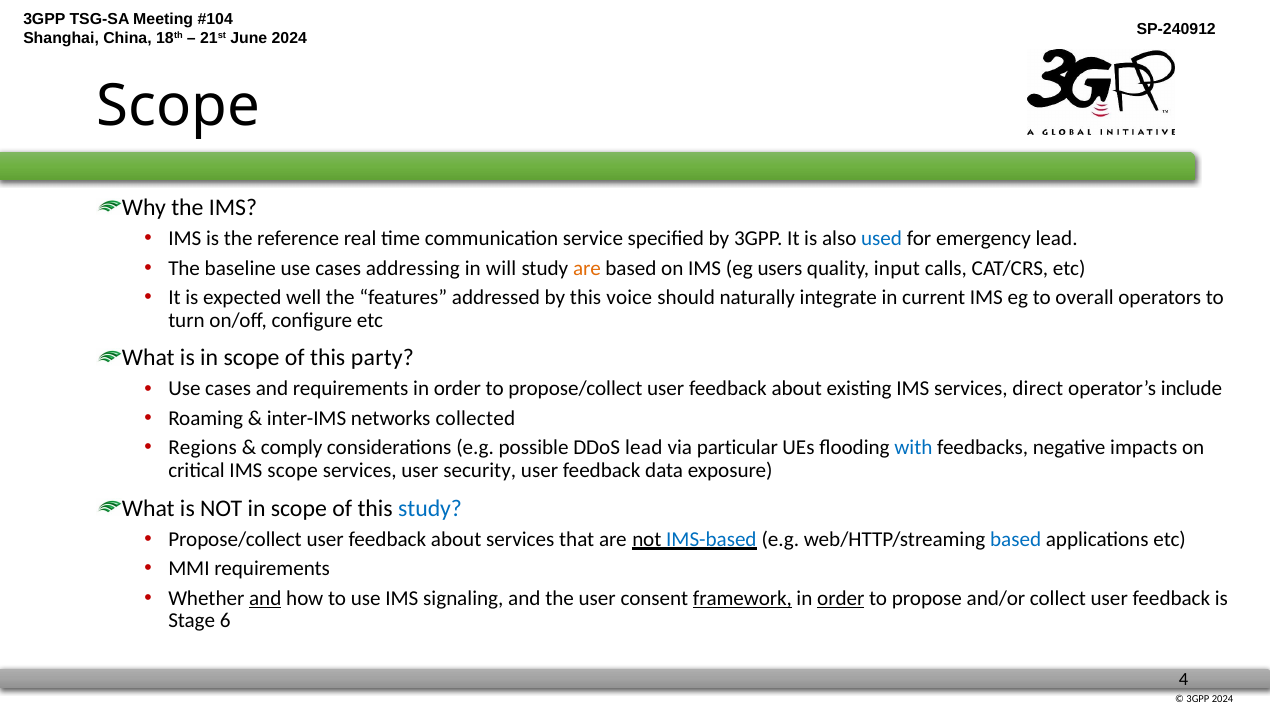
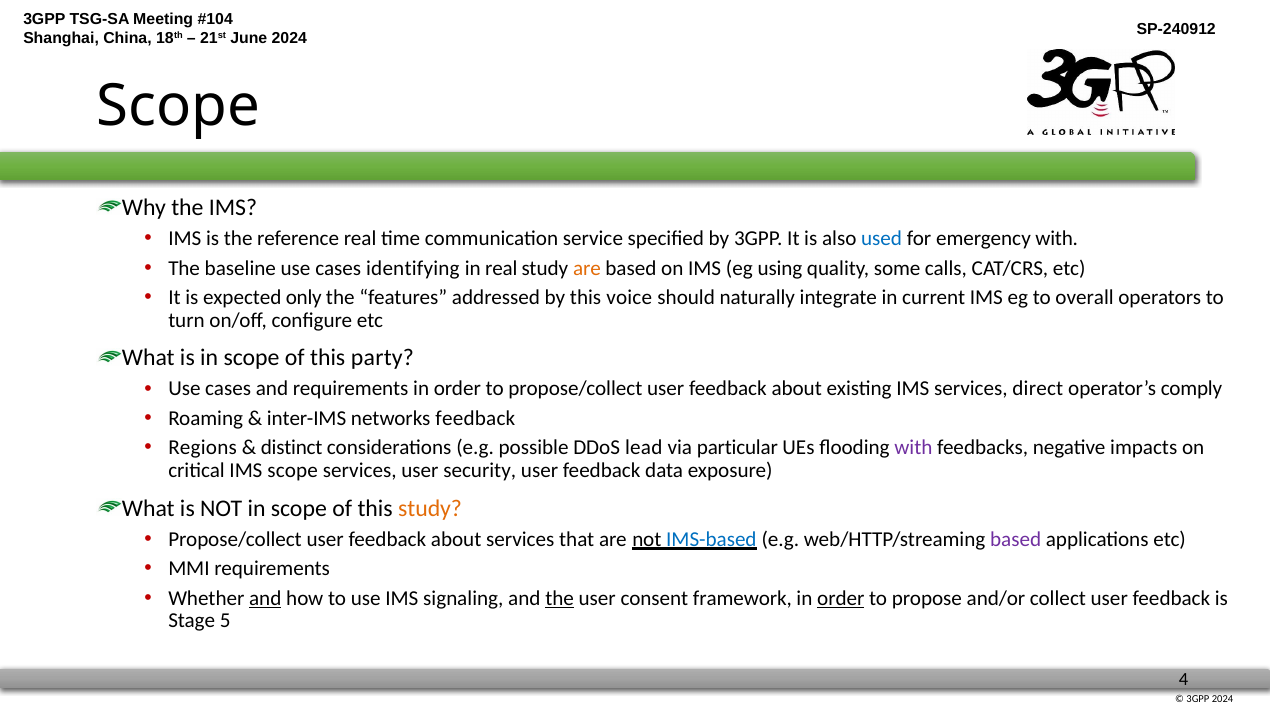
emergency lead: lead -> with
addressing: addressing -> identifying
in will: will -> real
users: users -> using
input: input -> some
well: well -> only
include: include -> comply
networks collected: collected -> feedback
comply: comply -> distinct
with at (913, 448) colour: blue -> purple
study at (430, 508) colour: blue -> orange
based at (1016, 539) colour: blue -> purple
the at (560, 598) underline: none -> present
framework underline: present -> none
6: 6 -> 5
